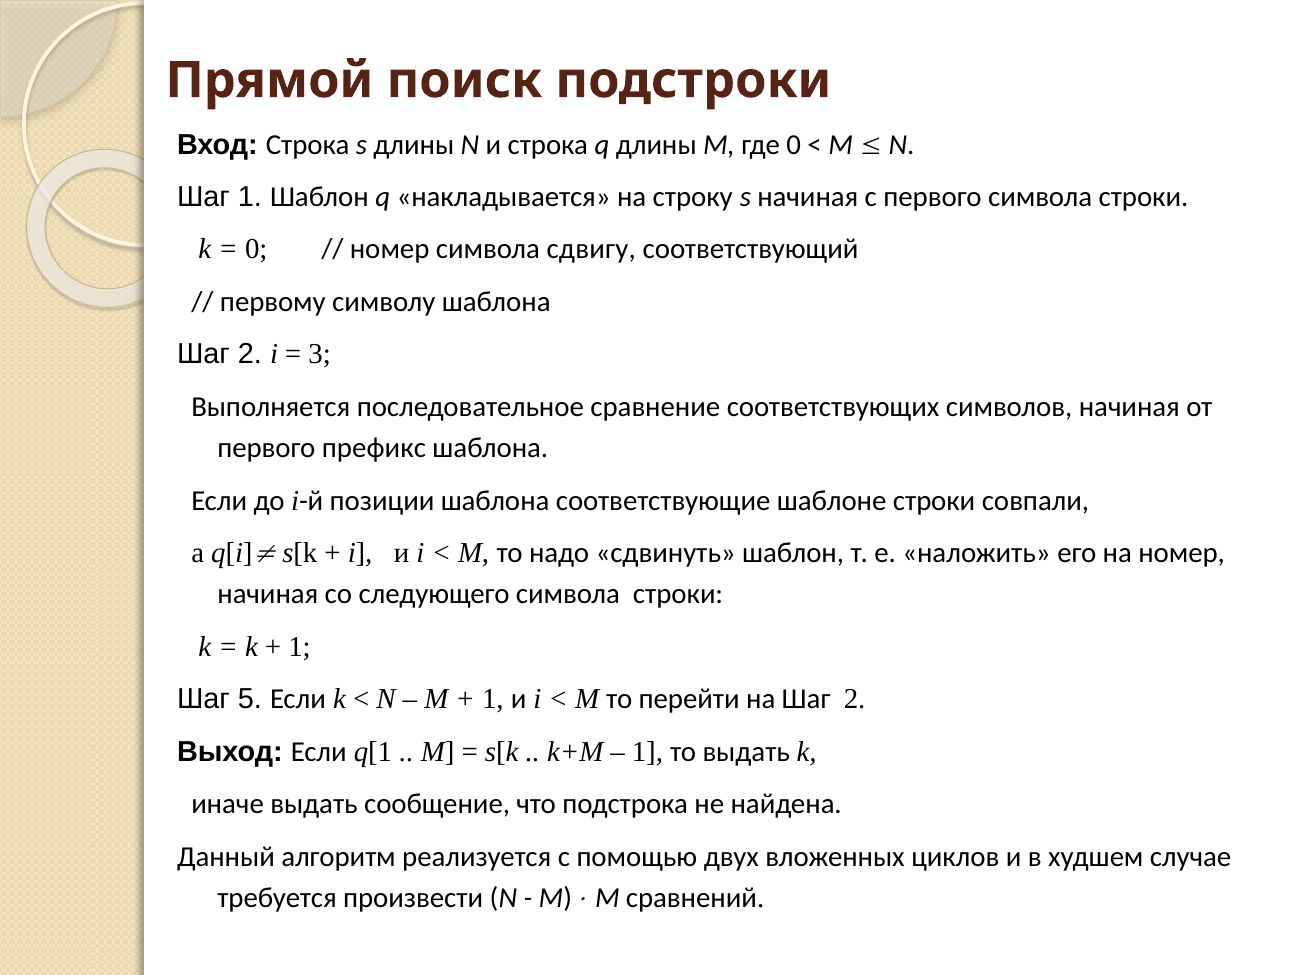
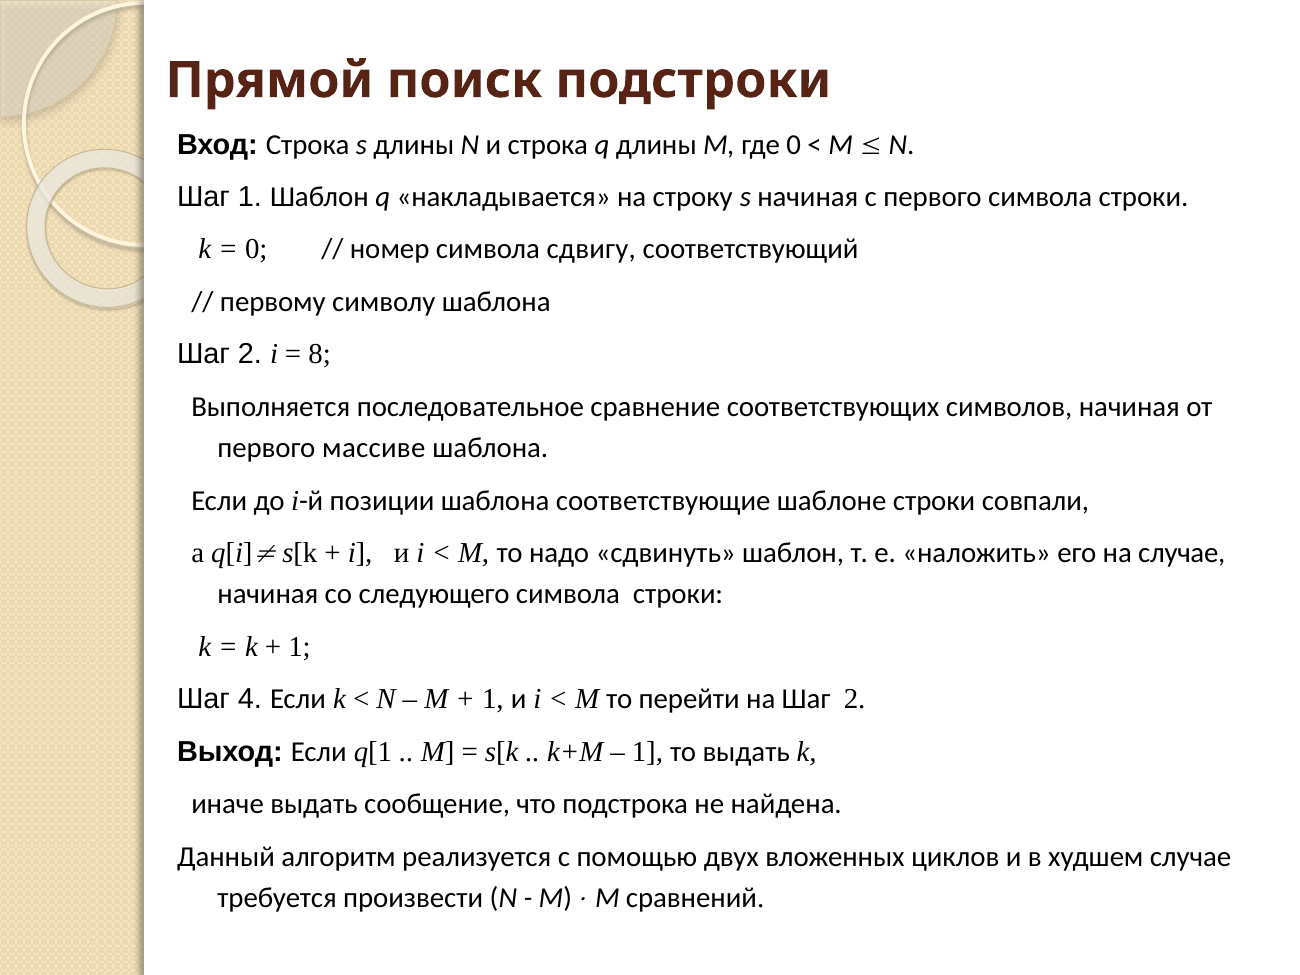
3: 3 -> 8
префикс: префикс -> массиве
на номер: номер -> случае
5: 5 -> 4
